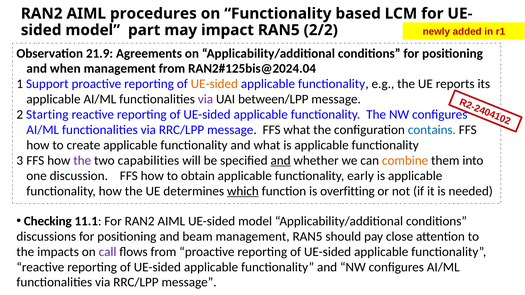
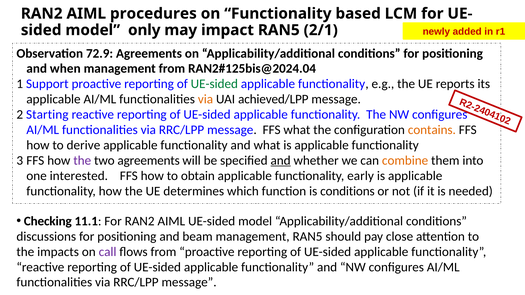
part: part -> only
2/2: 2/2 -> 2/1
21.9: 21.9 -> 72.9
UE-sided at (214, 84) colour: orange -> green
via at (206, 99) colour: purple -> orange
between/LPP: between/LPP -> achieved/LPP
contains colour: blue -> orange
create: create -> derive
two capabilities: capabilities -> agreements
discussion: discussion -> interested
which underline: present -> none
is overfitting: overfitting -> conditions
